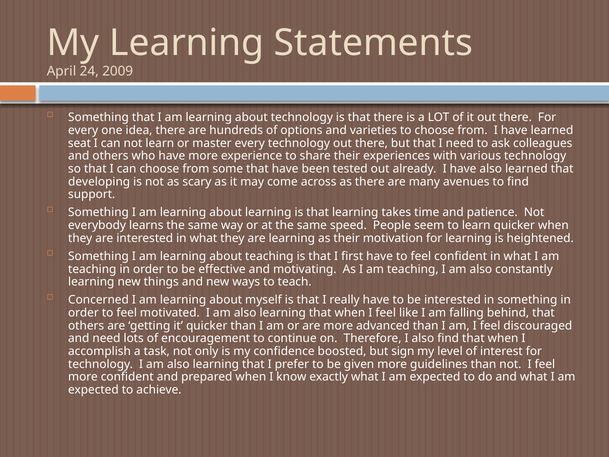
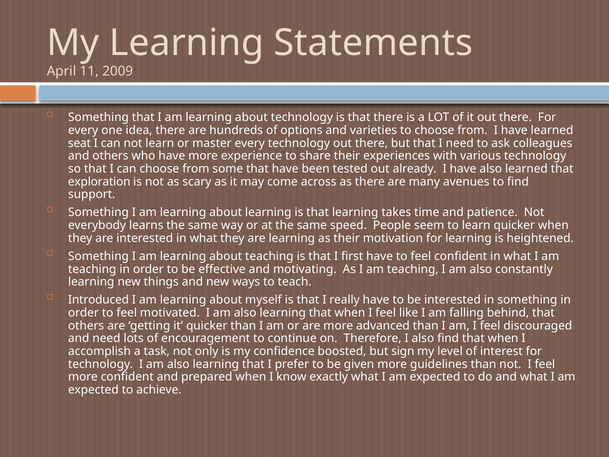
24: 24 -> 11
developing: developing -> exploration
Concerned: Concerned -> Introduced
